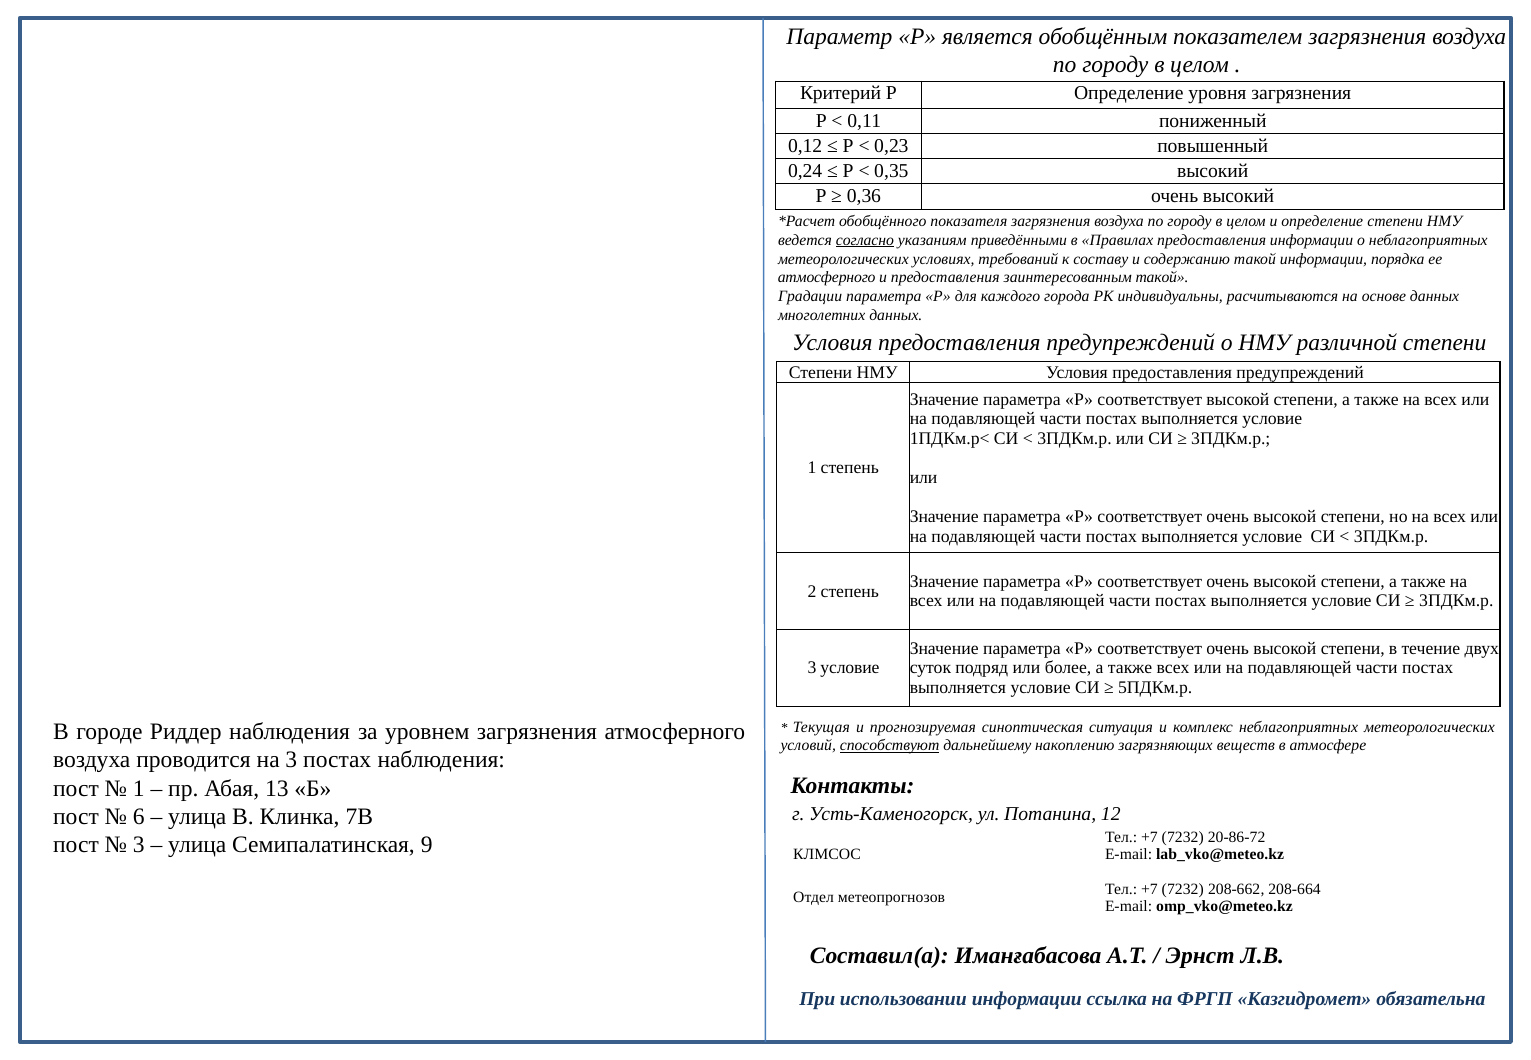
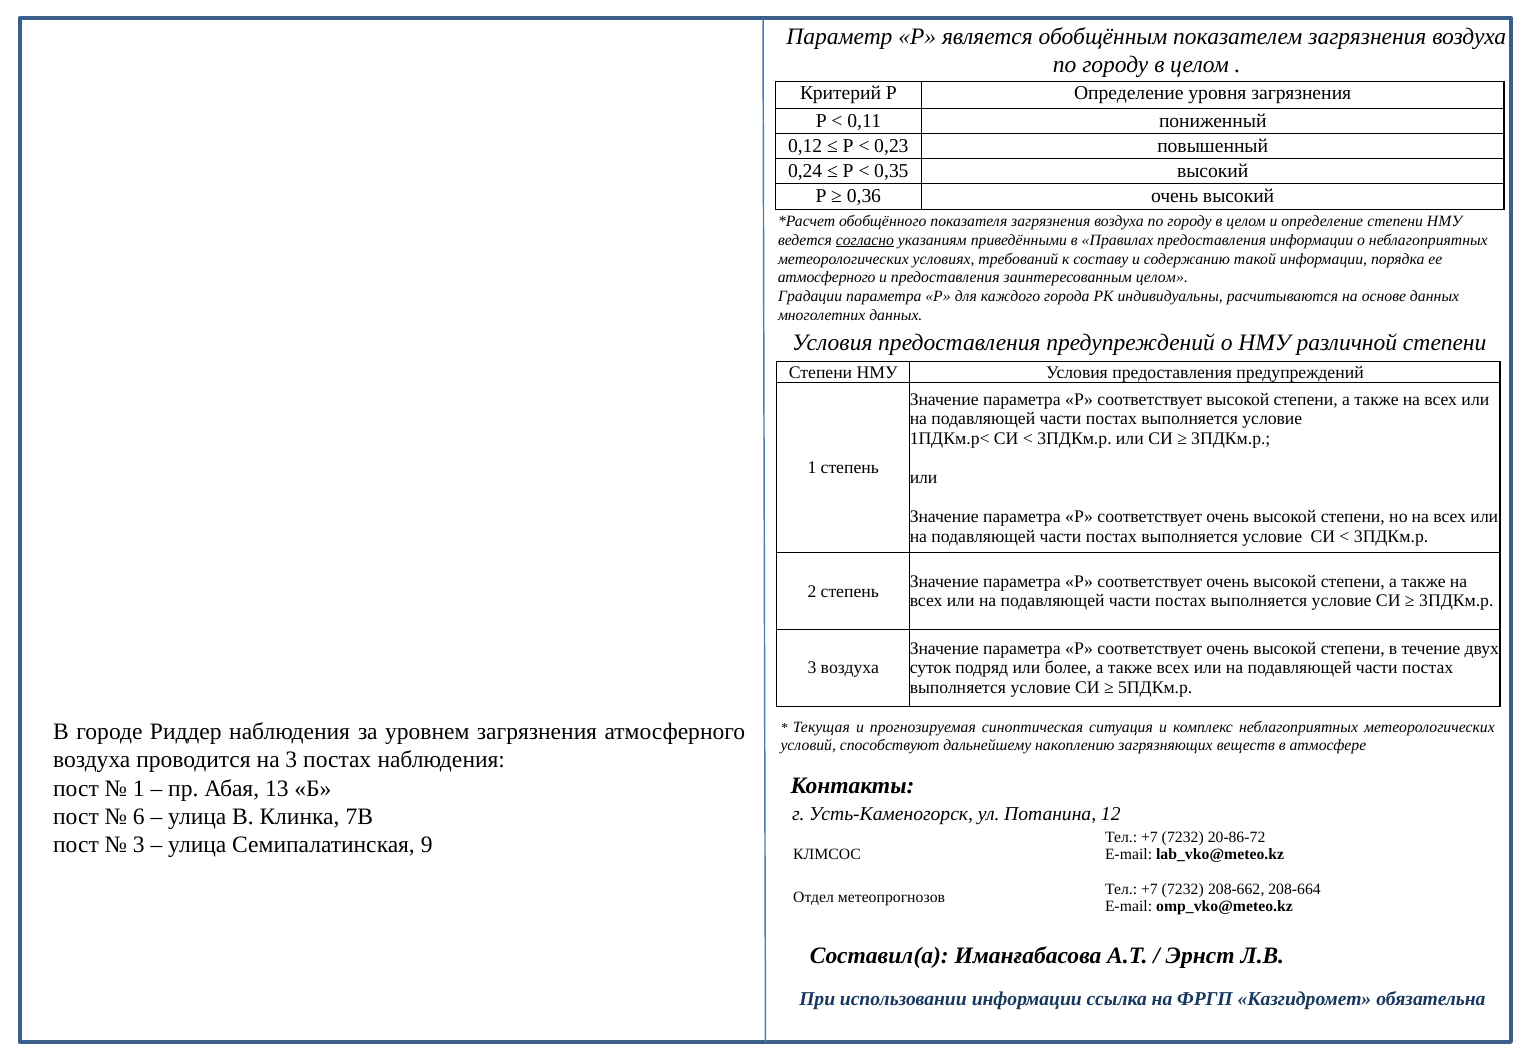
заинтересованным такой: такой -> целом
3 условие: условие -> воздуха
способствуют underline: present -> none
